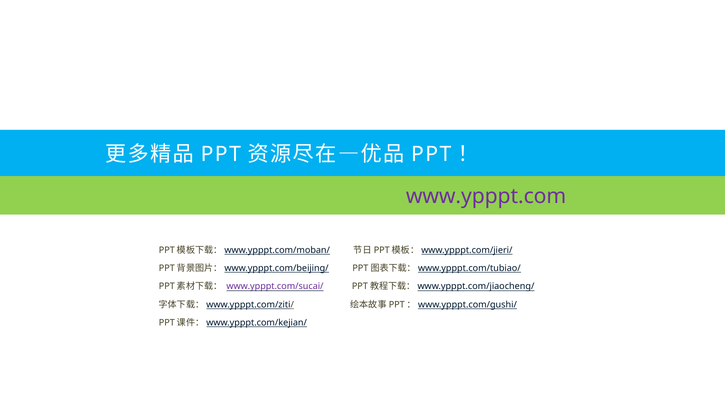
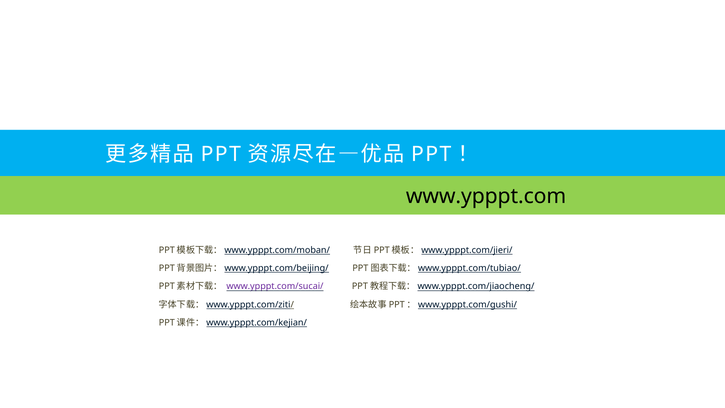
www.ypppt.com colour: purple -> black
